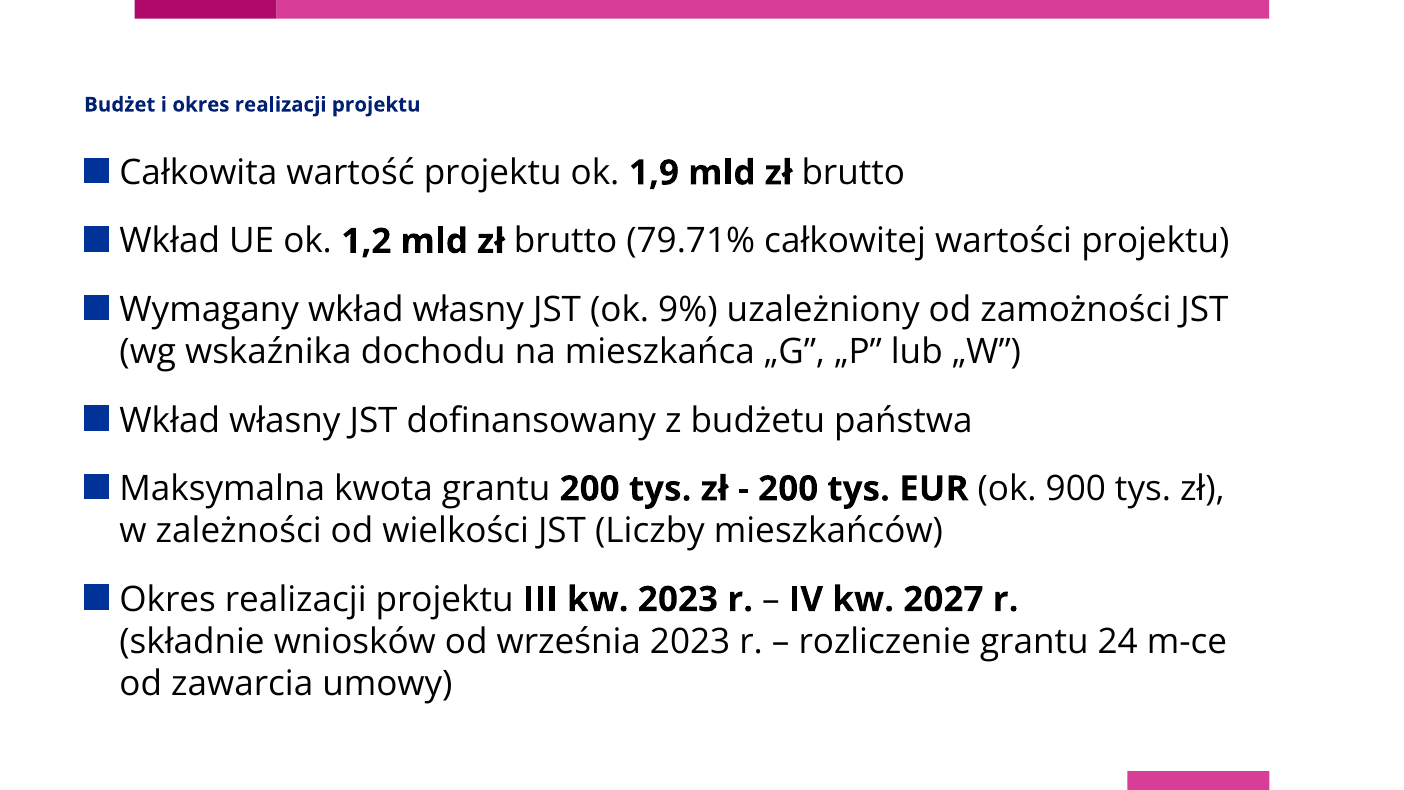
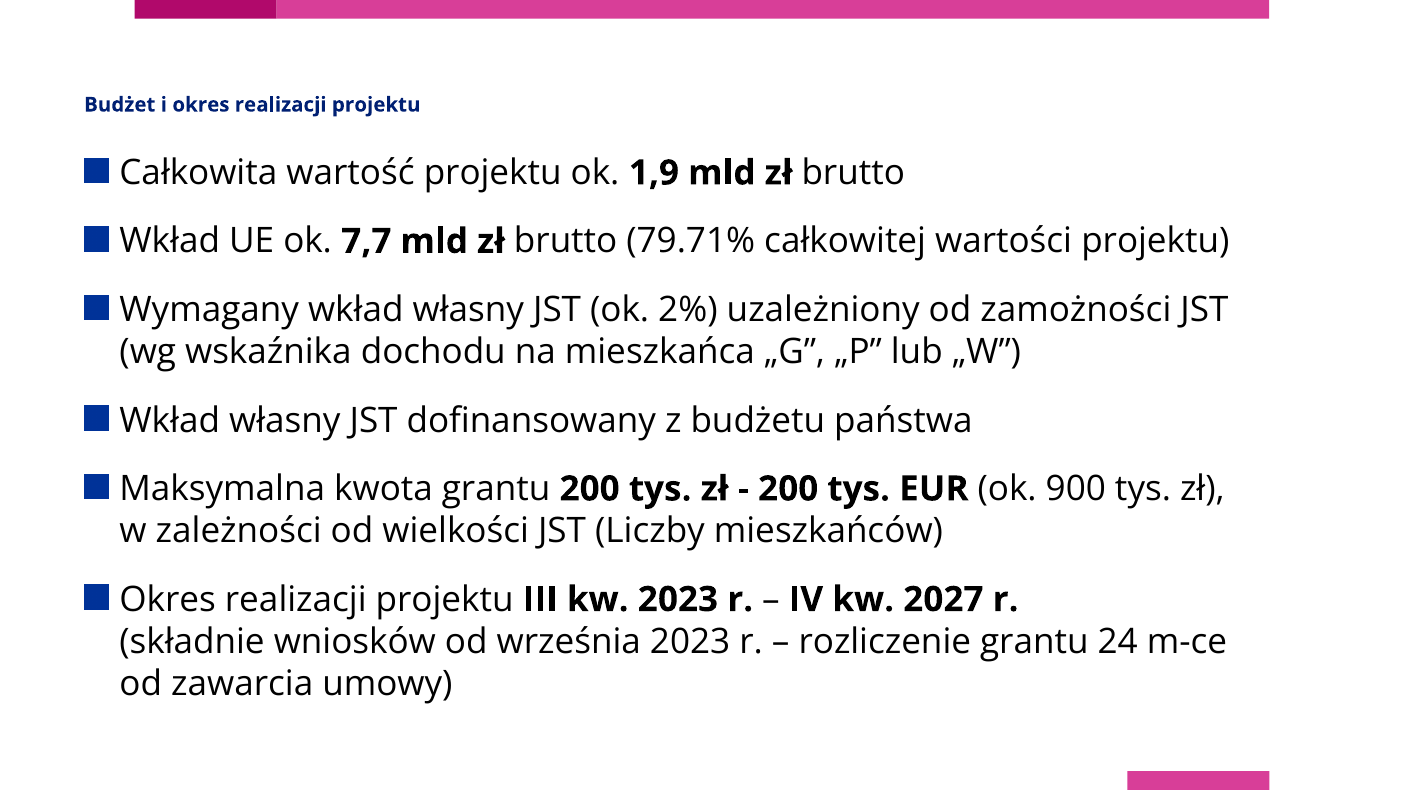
1,2: 1,2 -> 7,7
9%: 9% -> 2%
